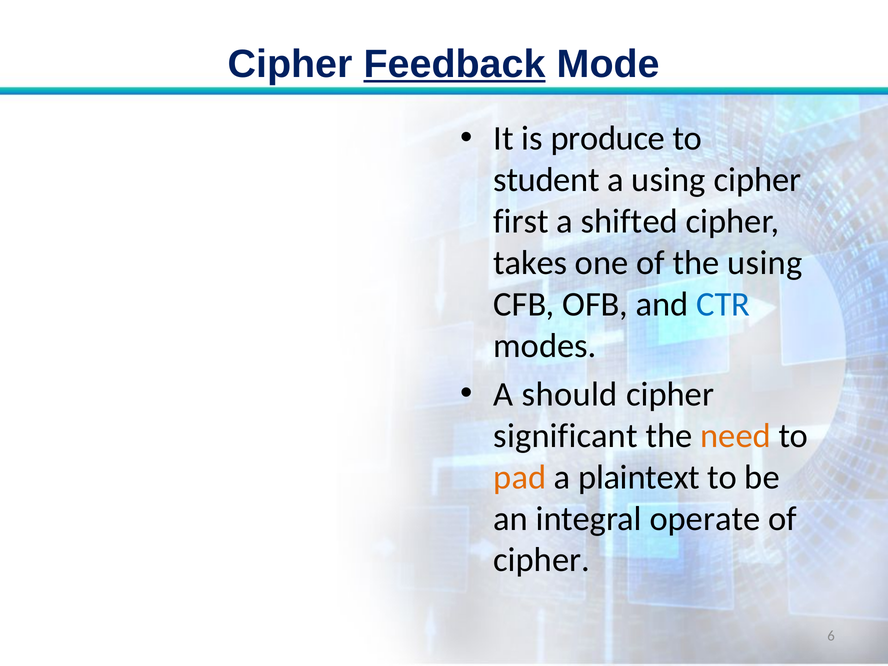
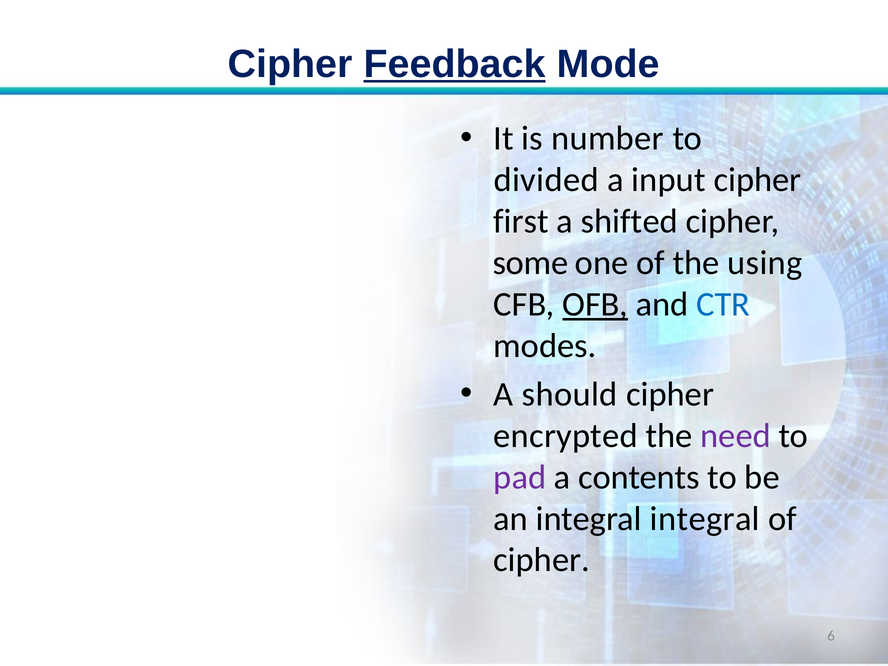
produce: produce -> number
student: student -> divided
a using: using -> input
takes: takes -> some
OFB underline: none -> present
significant: significant -> encrypted
need colour: orange -> purple
pad colour: orange -> purple
plaintext: plaintext -> contents
integral operate: operate -> integral
